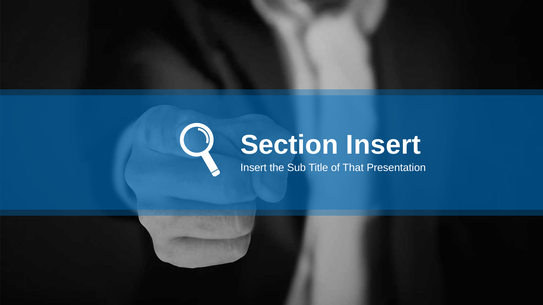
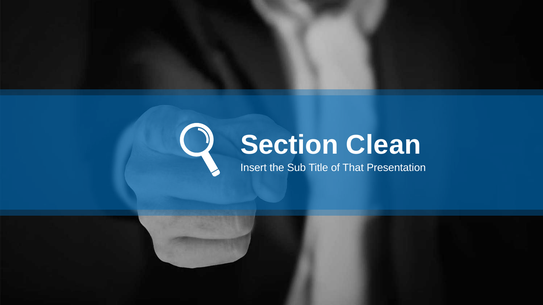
Section Insert: Insert -> Clean
